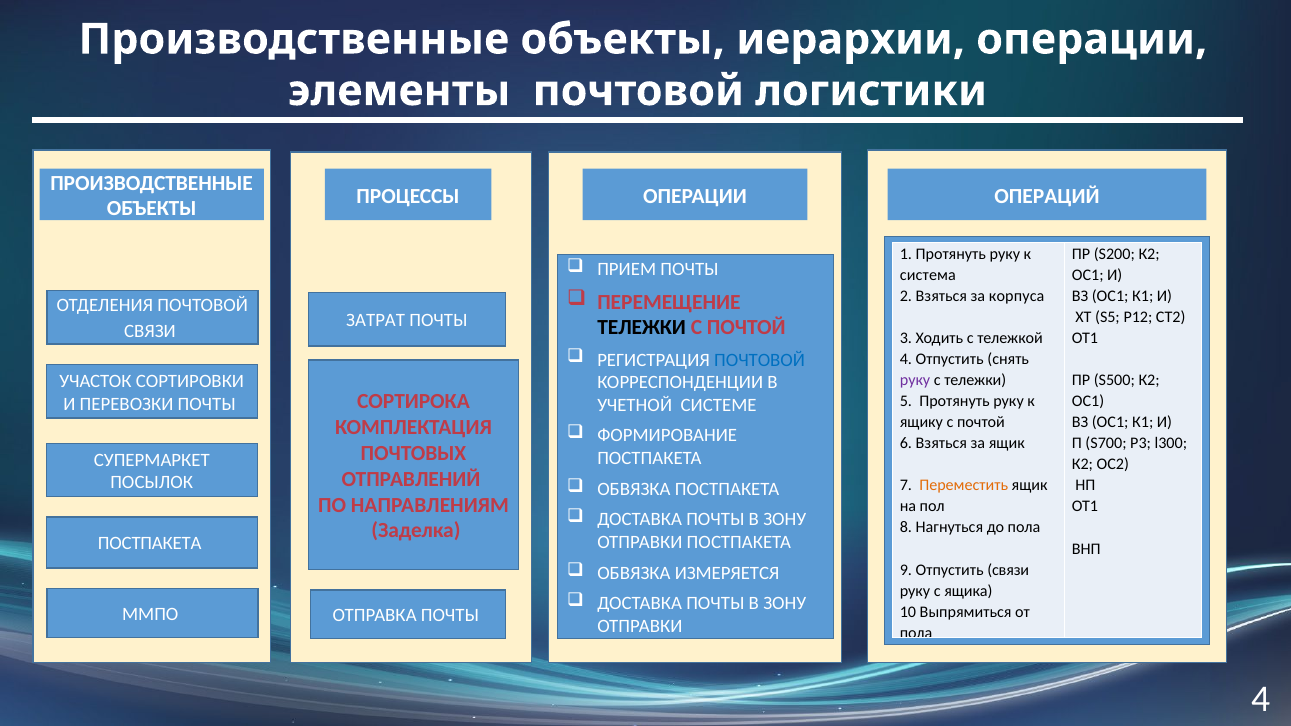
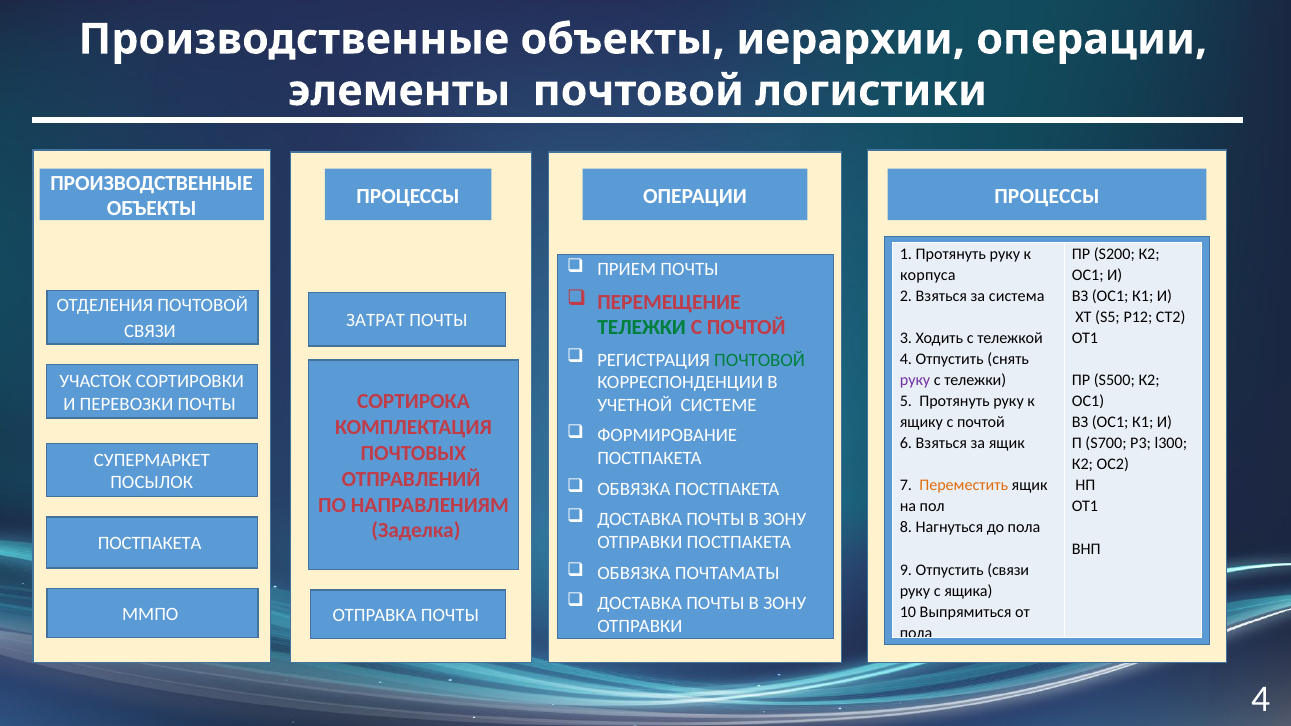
ОПЕРАЦИЙ at (1047, 196): ОПЕРАЦИЙ -> ПРОЦЕССЫ
система: система -> корпуса
корпуса: корпуса -> система
ТЕЛЕЖКИ at (642, 328) colour: black -> green
ПОЧТОВОЙ at (760, 360) colour: blue -> green
ИЗМЕРЯЕТСЯ: ИЗМЕРЯЕТСЯ -> ПОЧТАМАТЫ
